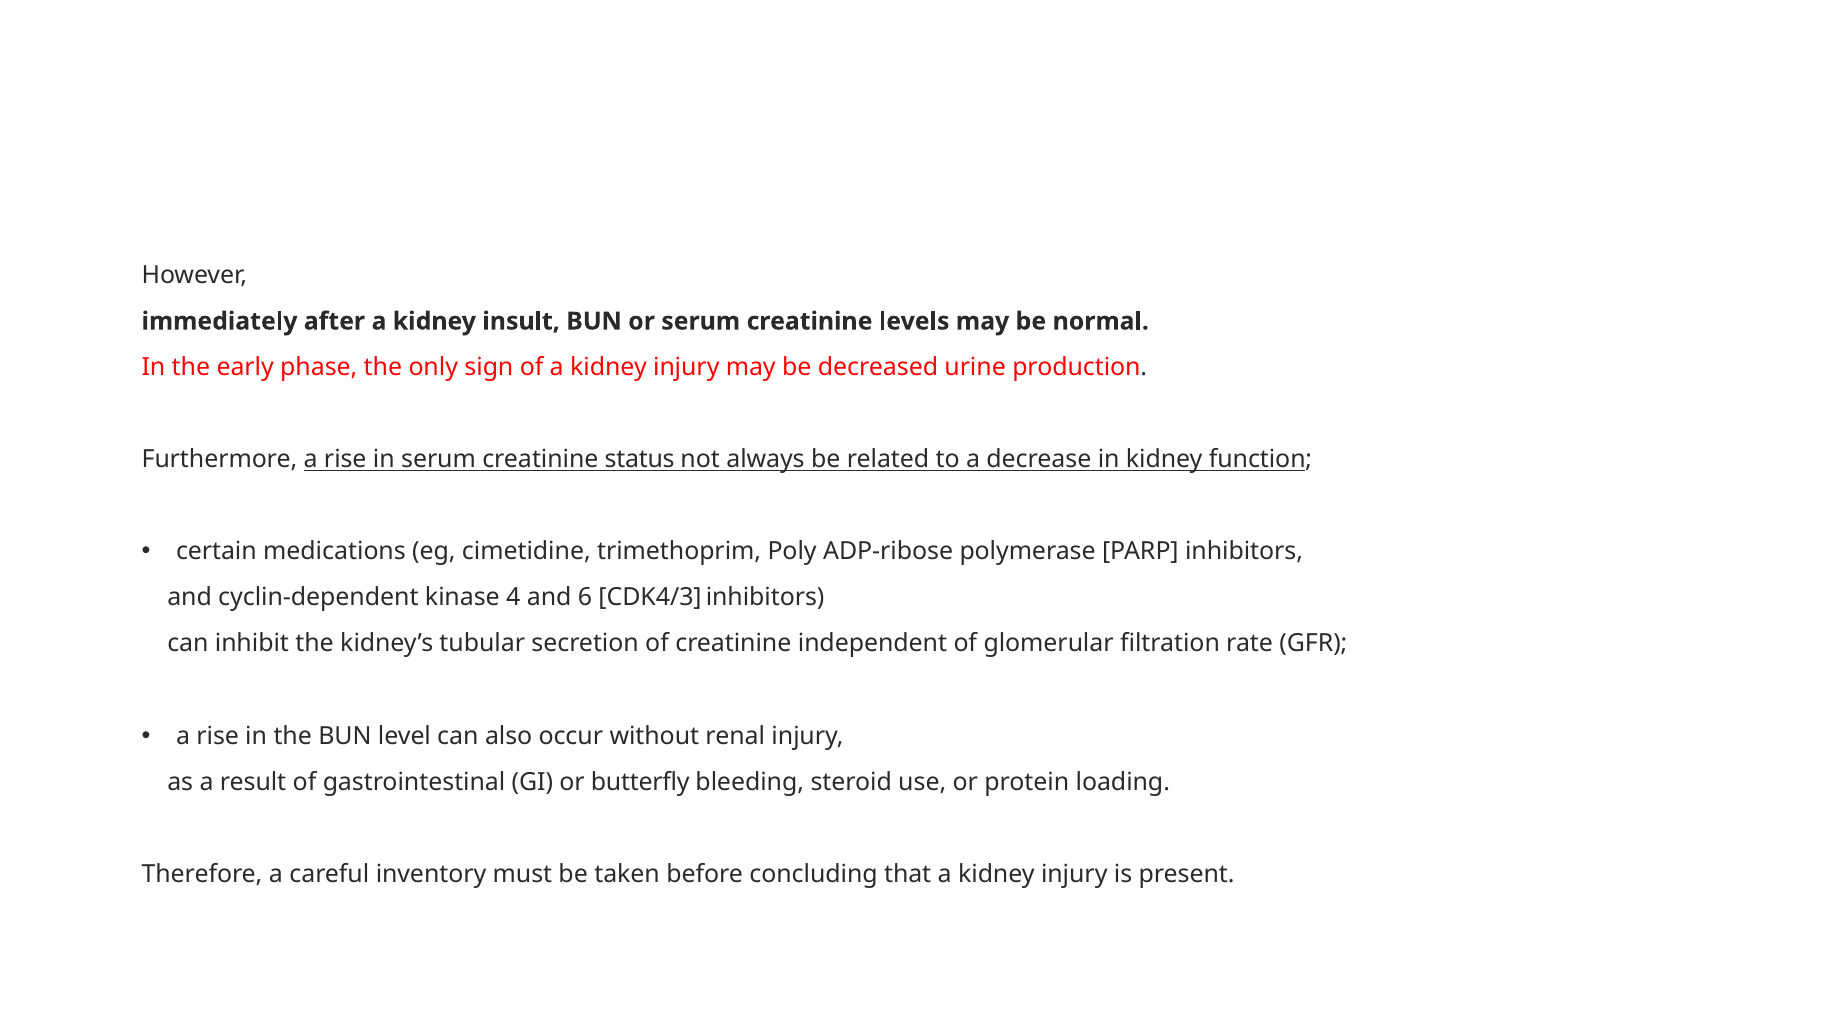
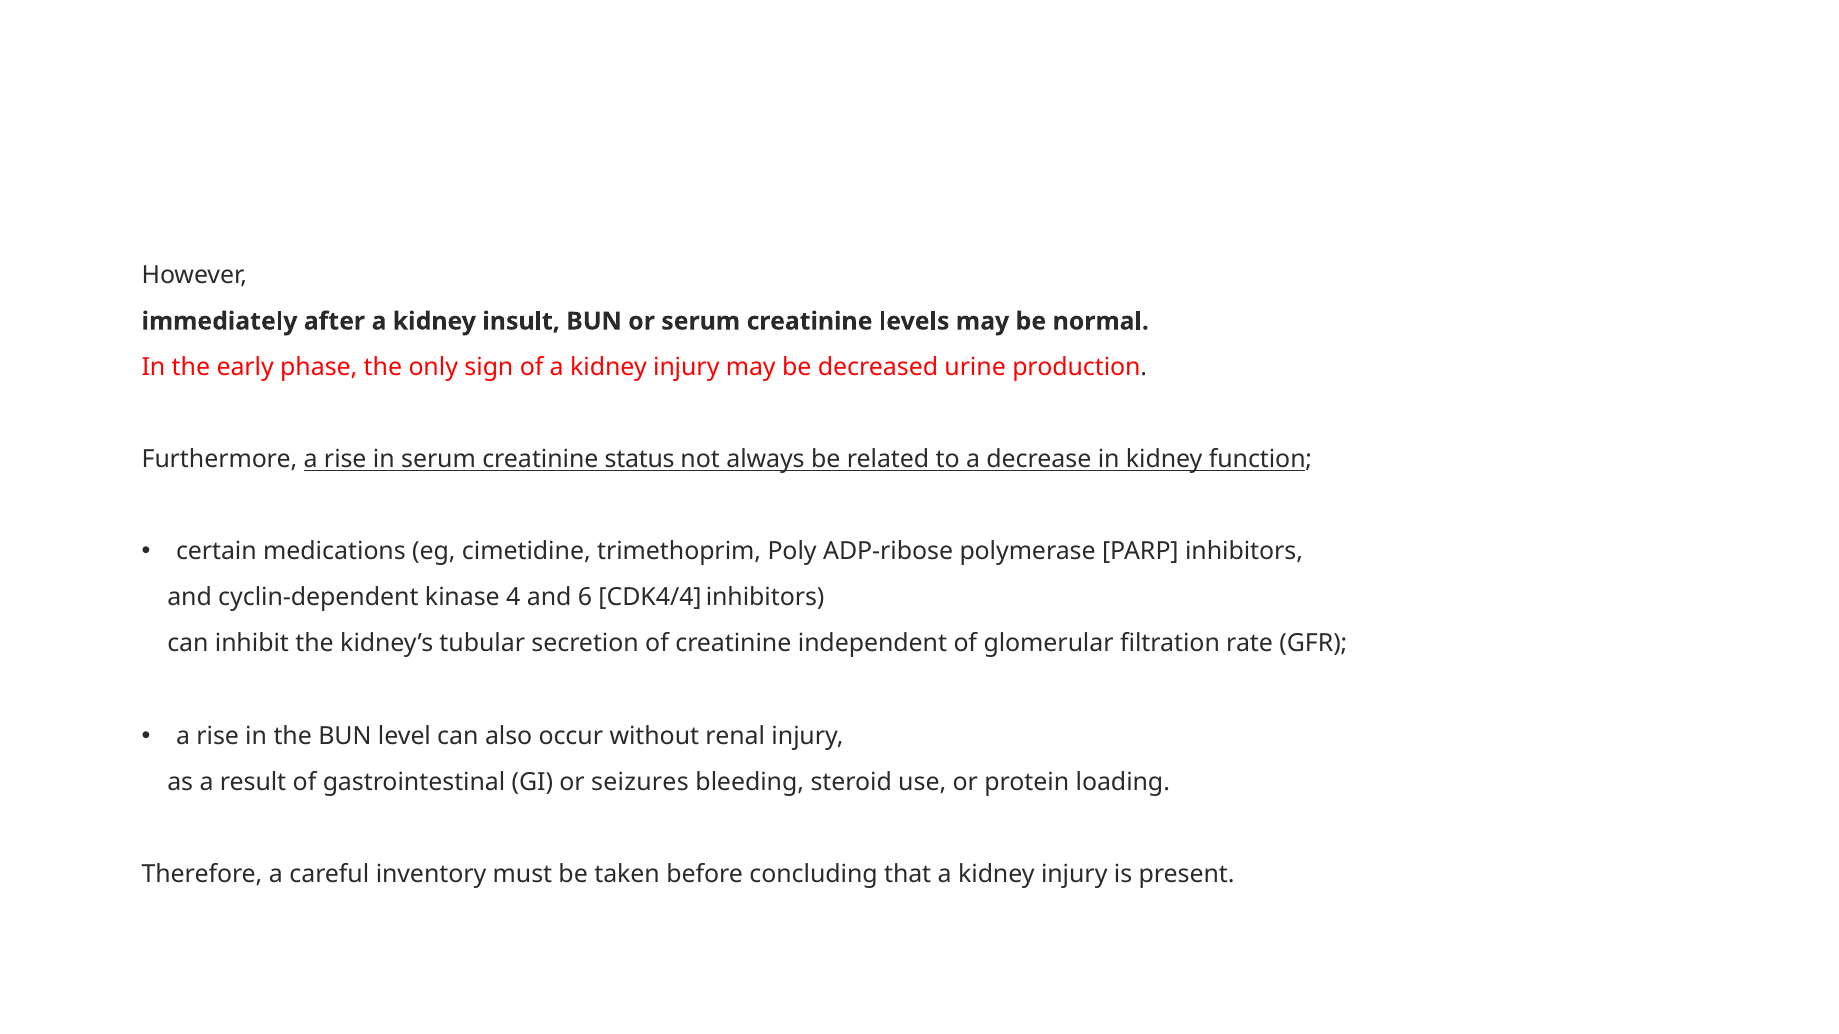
CDK4/3: CDK4/3 -> CDK4/4
butterfly: butterfly -> seizures
